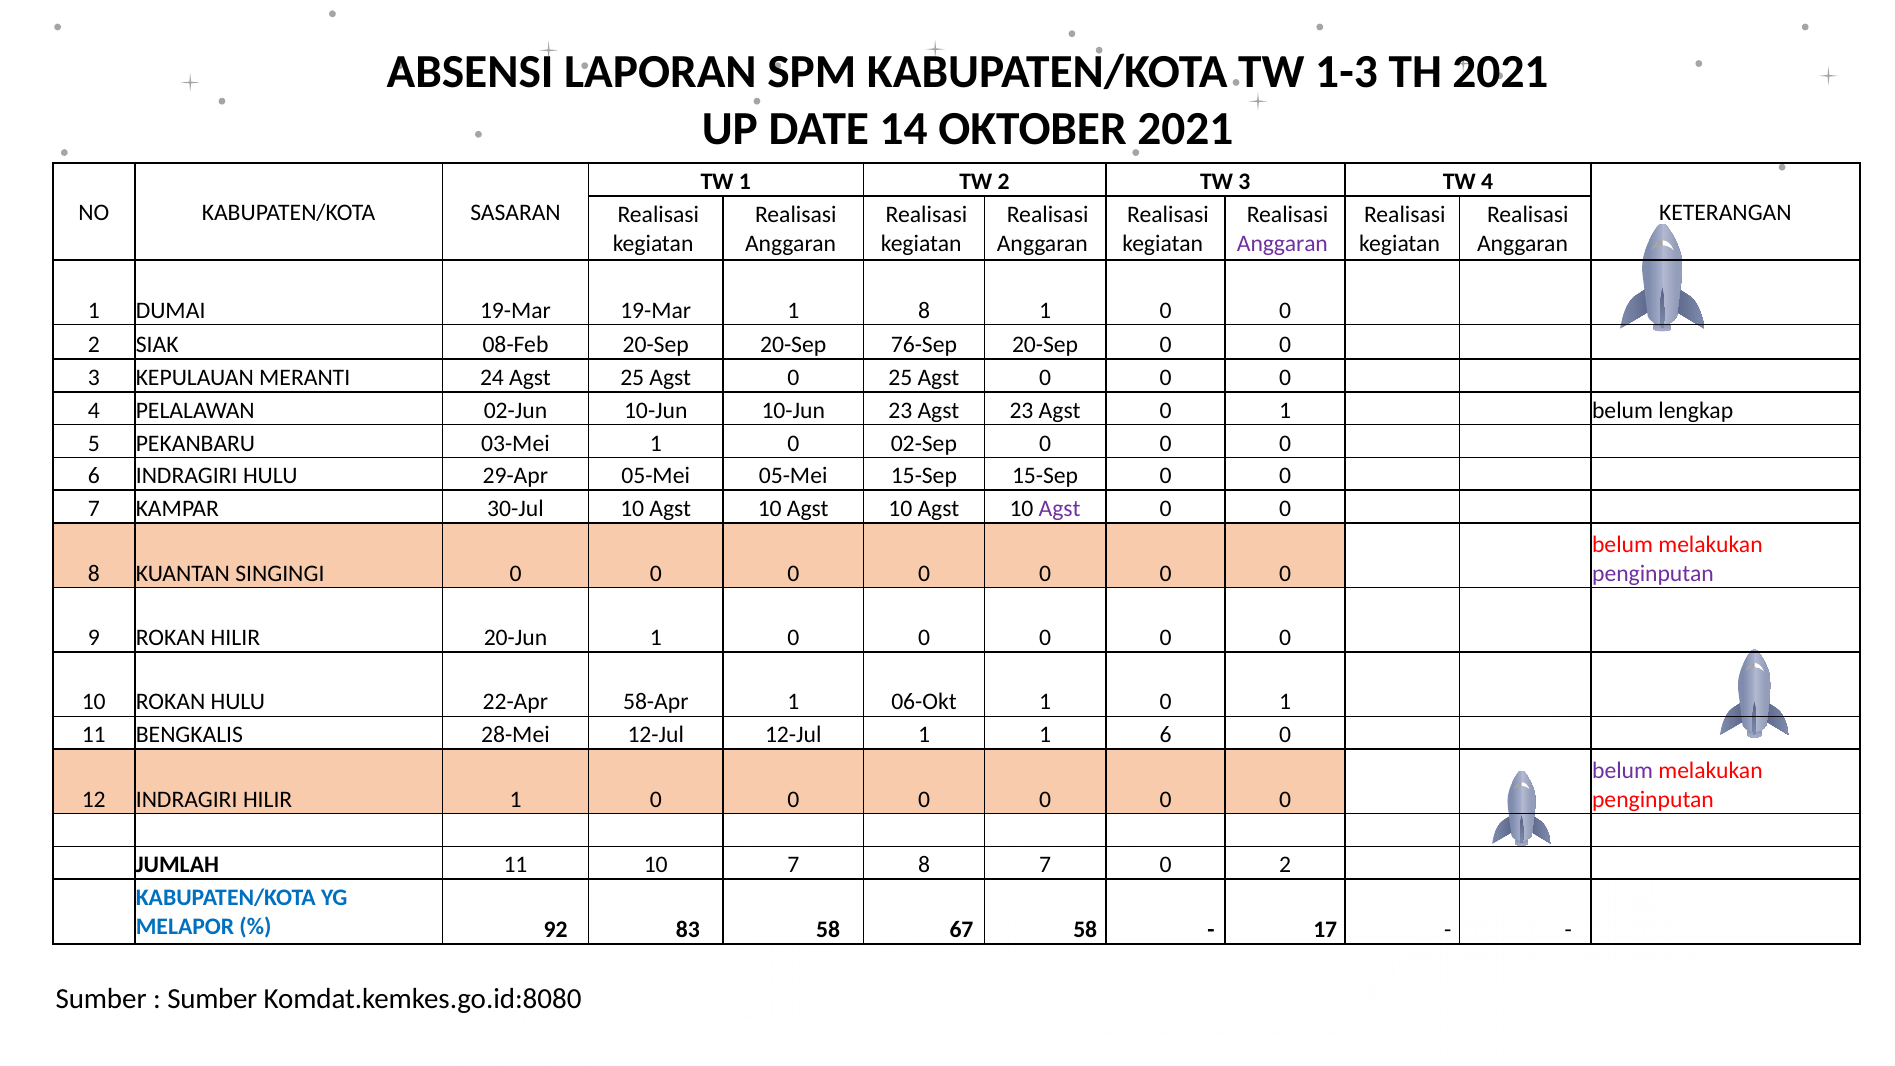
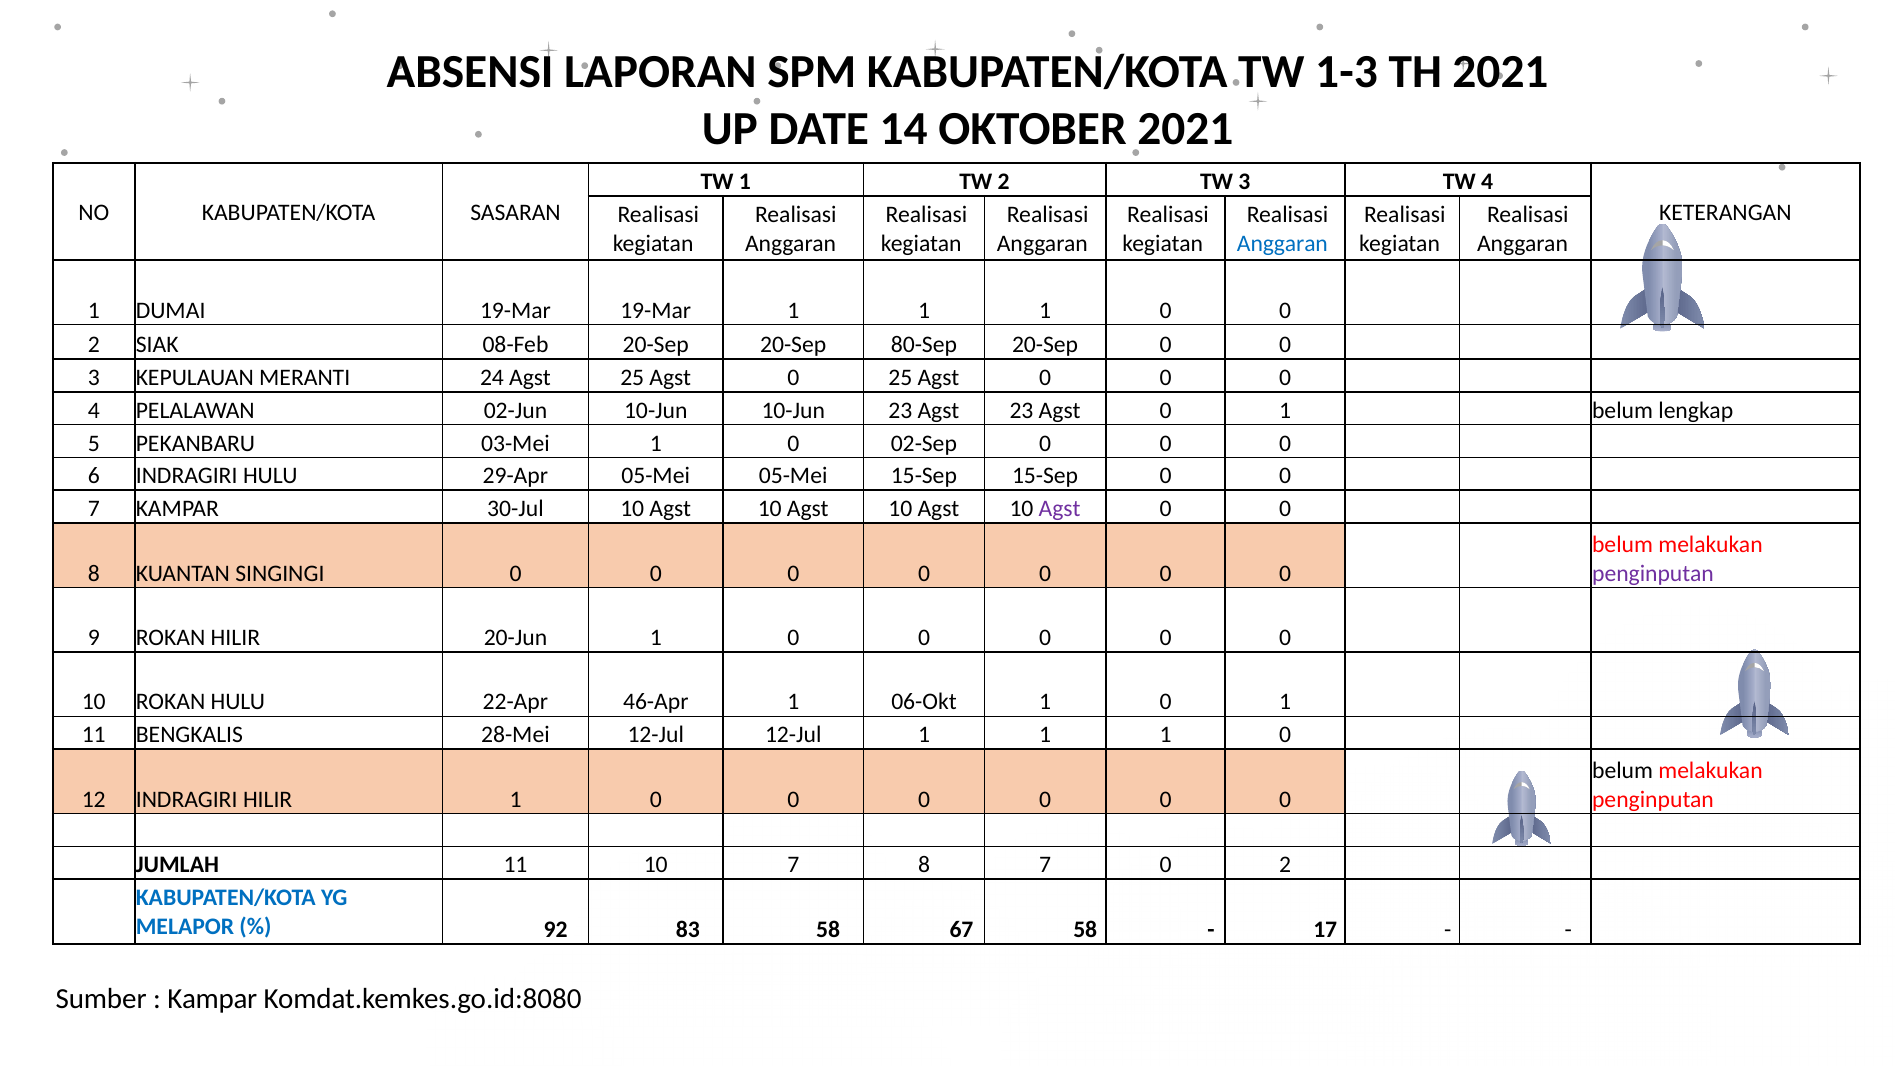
Anggaran at (1282, 243) colour: purple -> blue
19-Mar 1 8: 8 -> 1
76-Sep: 76-Sep -> 80-Sep
58-Apr: 58-Apr -> 46-Apr
12-Jul 1 1 6: 6 -> 1
belum at (1623, 771) colour: purple -> black
Sumber at (212, 999): Sumber -> Kampar
